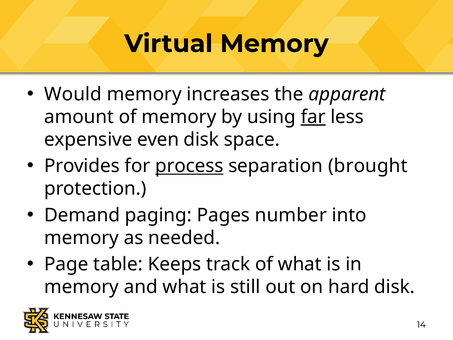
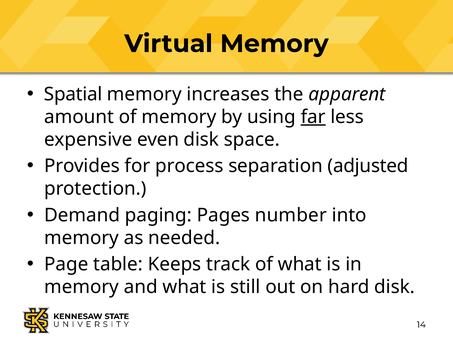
Would: Would -> Spatial
process underline: present -> none
brought: brought -> adjusted
